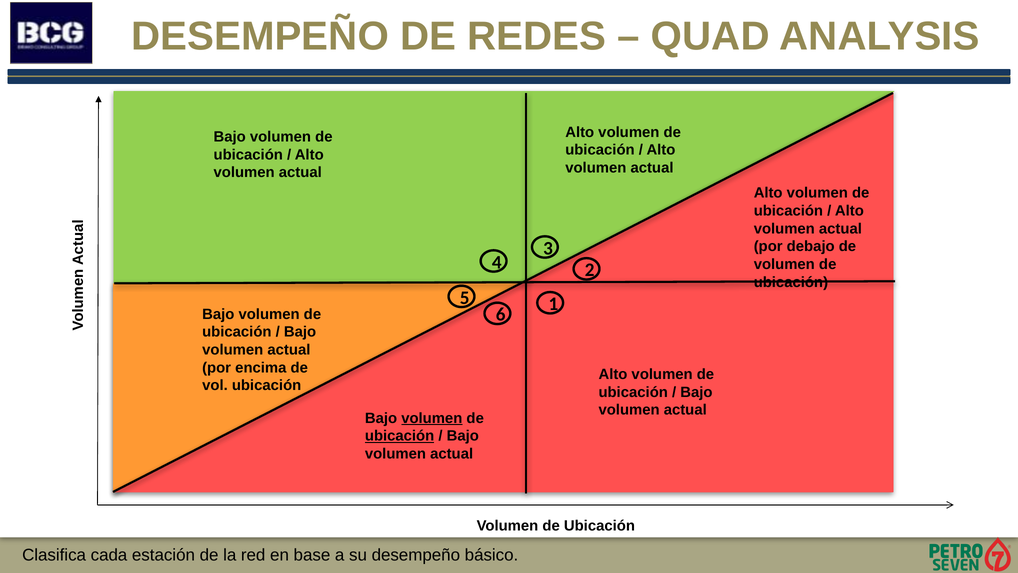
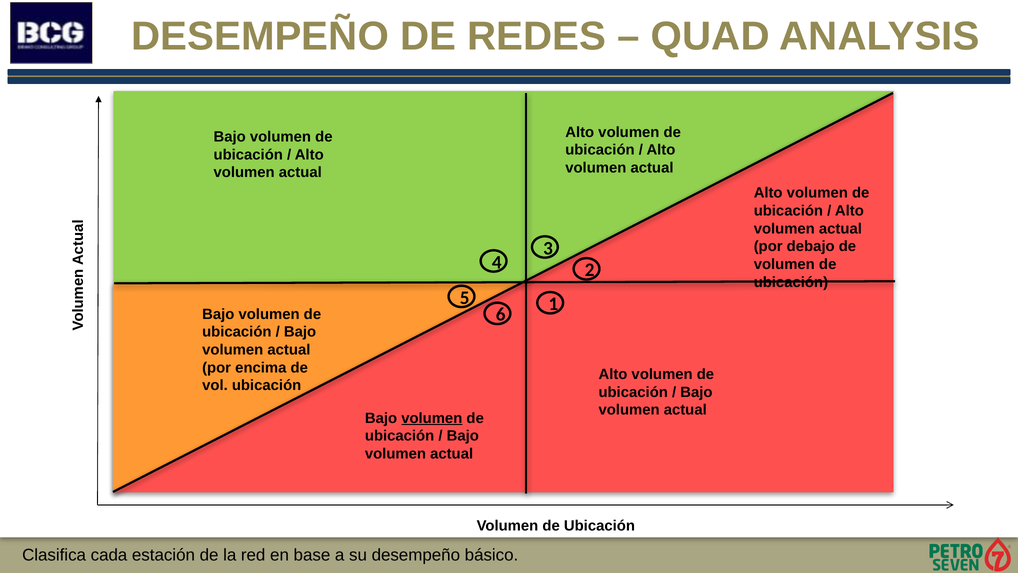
ubicación at (400, 436) underline: present -> none
